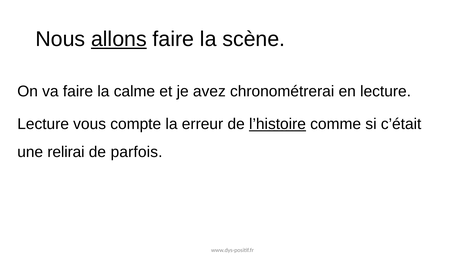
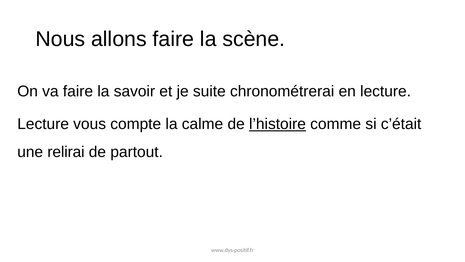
allons underline: present -> none
calme: calme -> savoir
avez: avez -> suite
erreur: erreur -> calme
parfois: parfois -> partout
